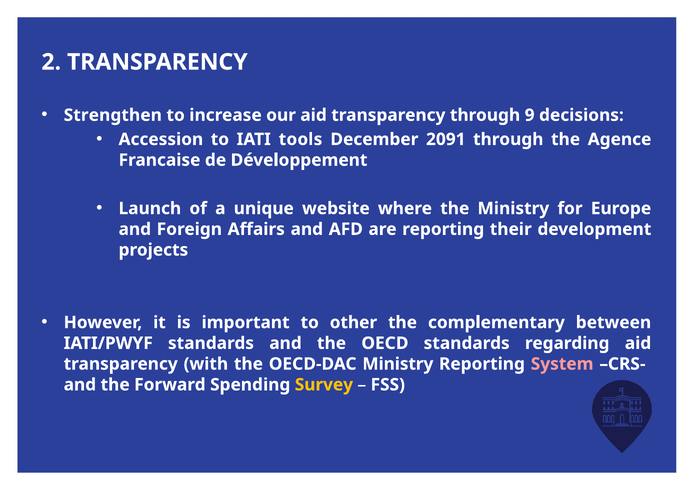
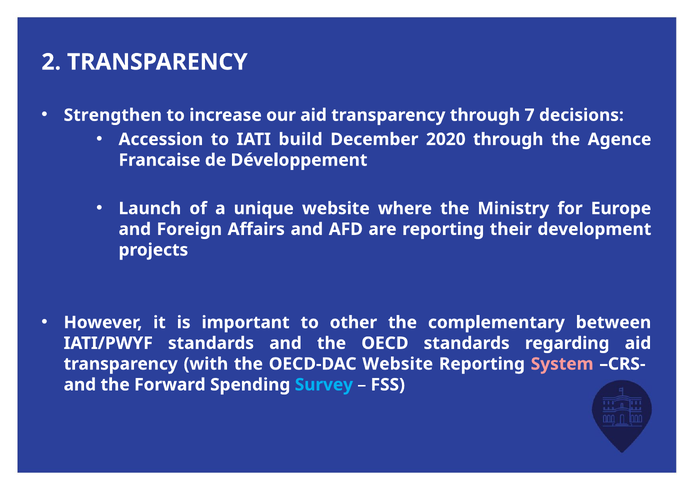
9: 9 -> 7
tools: tools -> build
2091: 2091 -> 2020
OECD-DAC Ministry: Ministry -> Website
Survey colour: yellow -> light blue
